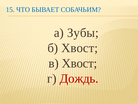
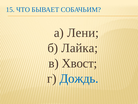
Зубы: Зубы -> Лени
б Хвост: Хвост -> Лайка
Дождь colour: red -> blue
